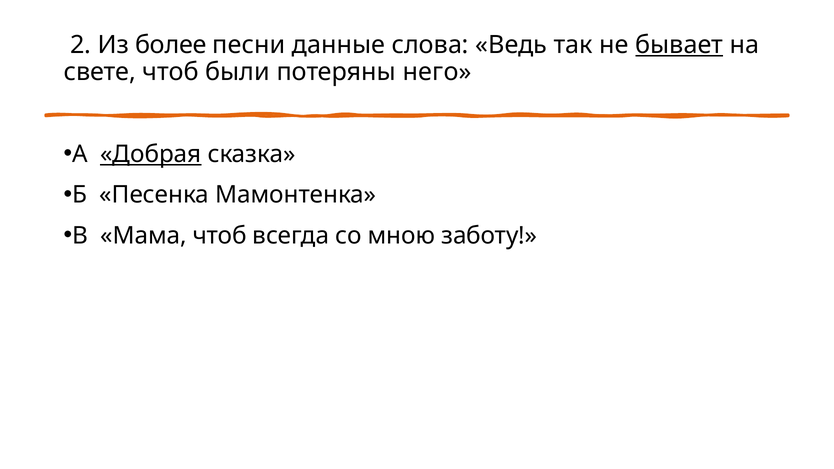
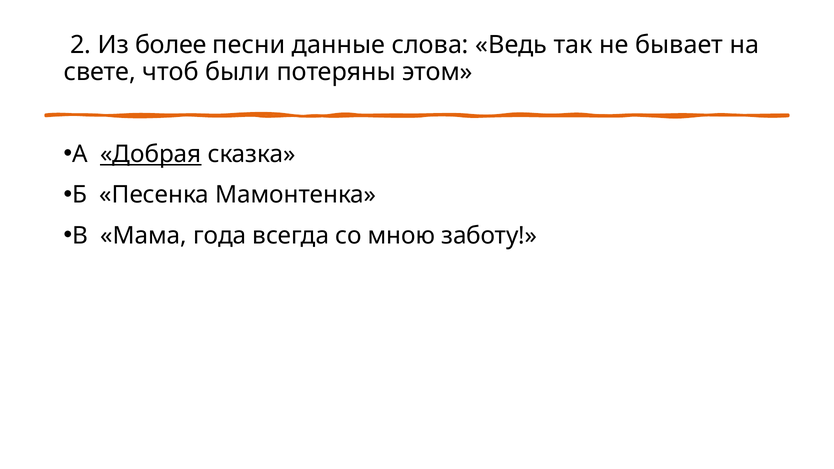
бывает underline: present -> none
него: него -> этом
Мама чтоб: чтоб -> года
